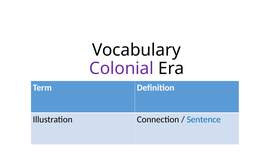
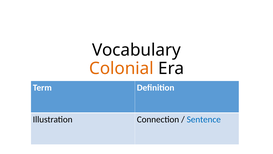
Colonial colour: purple -> orange
